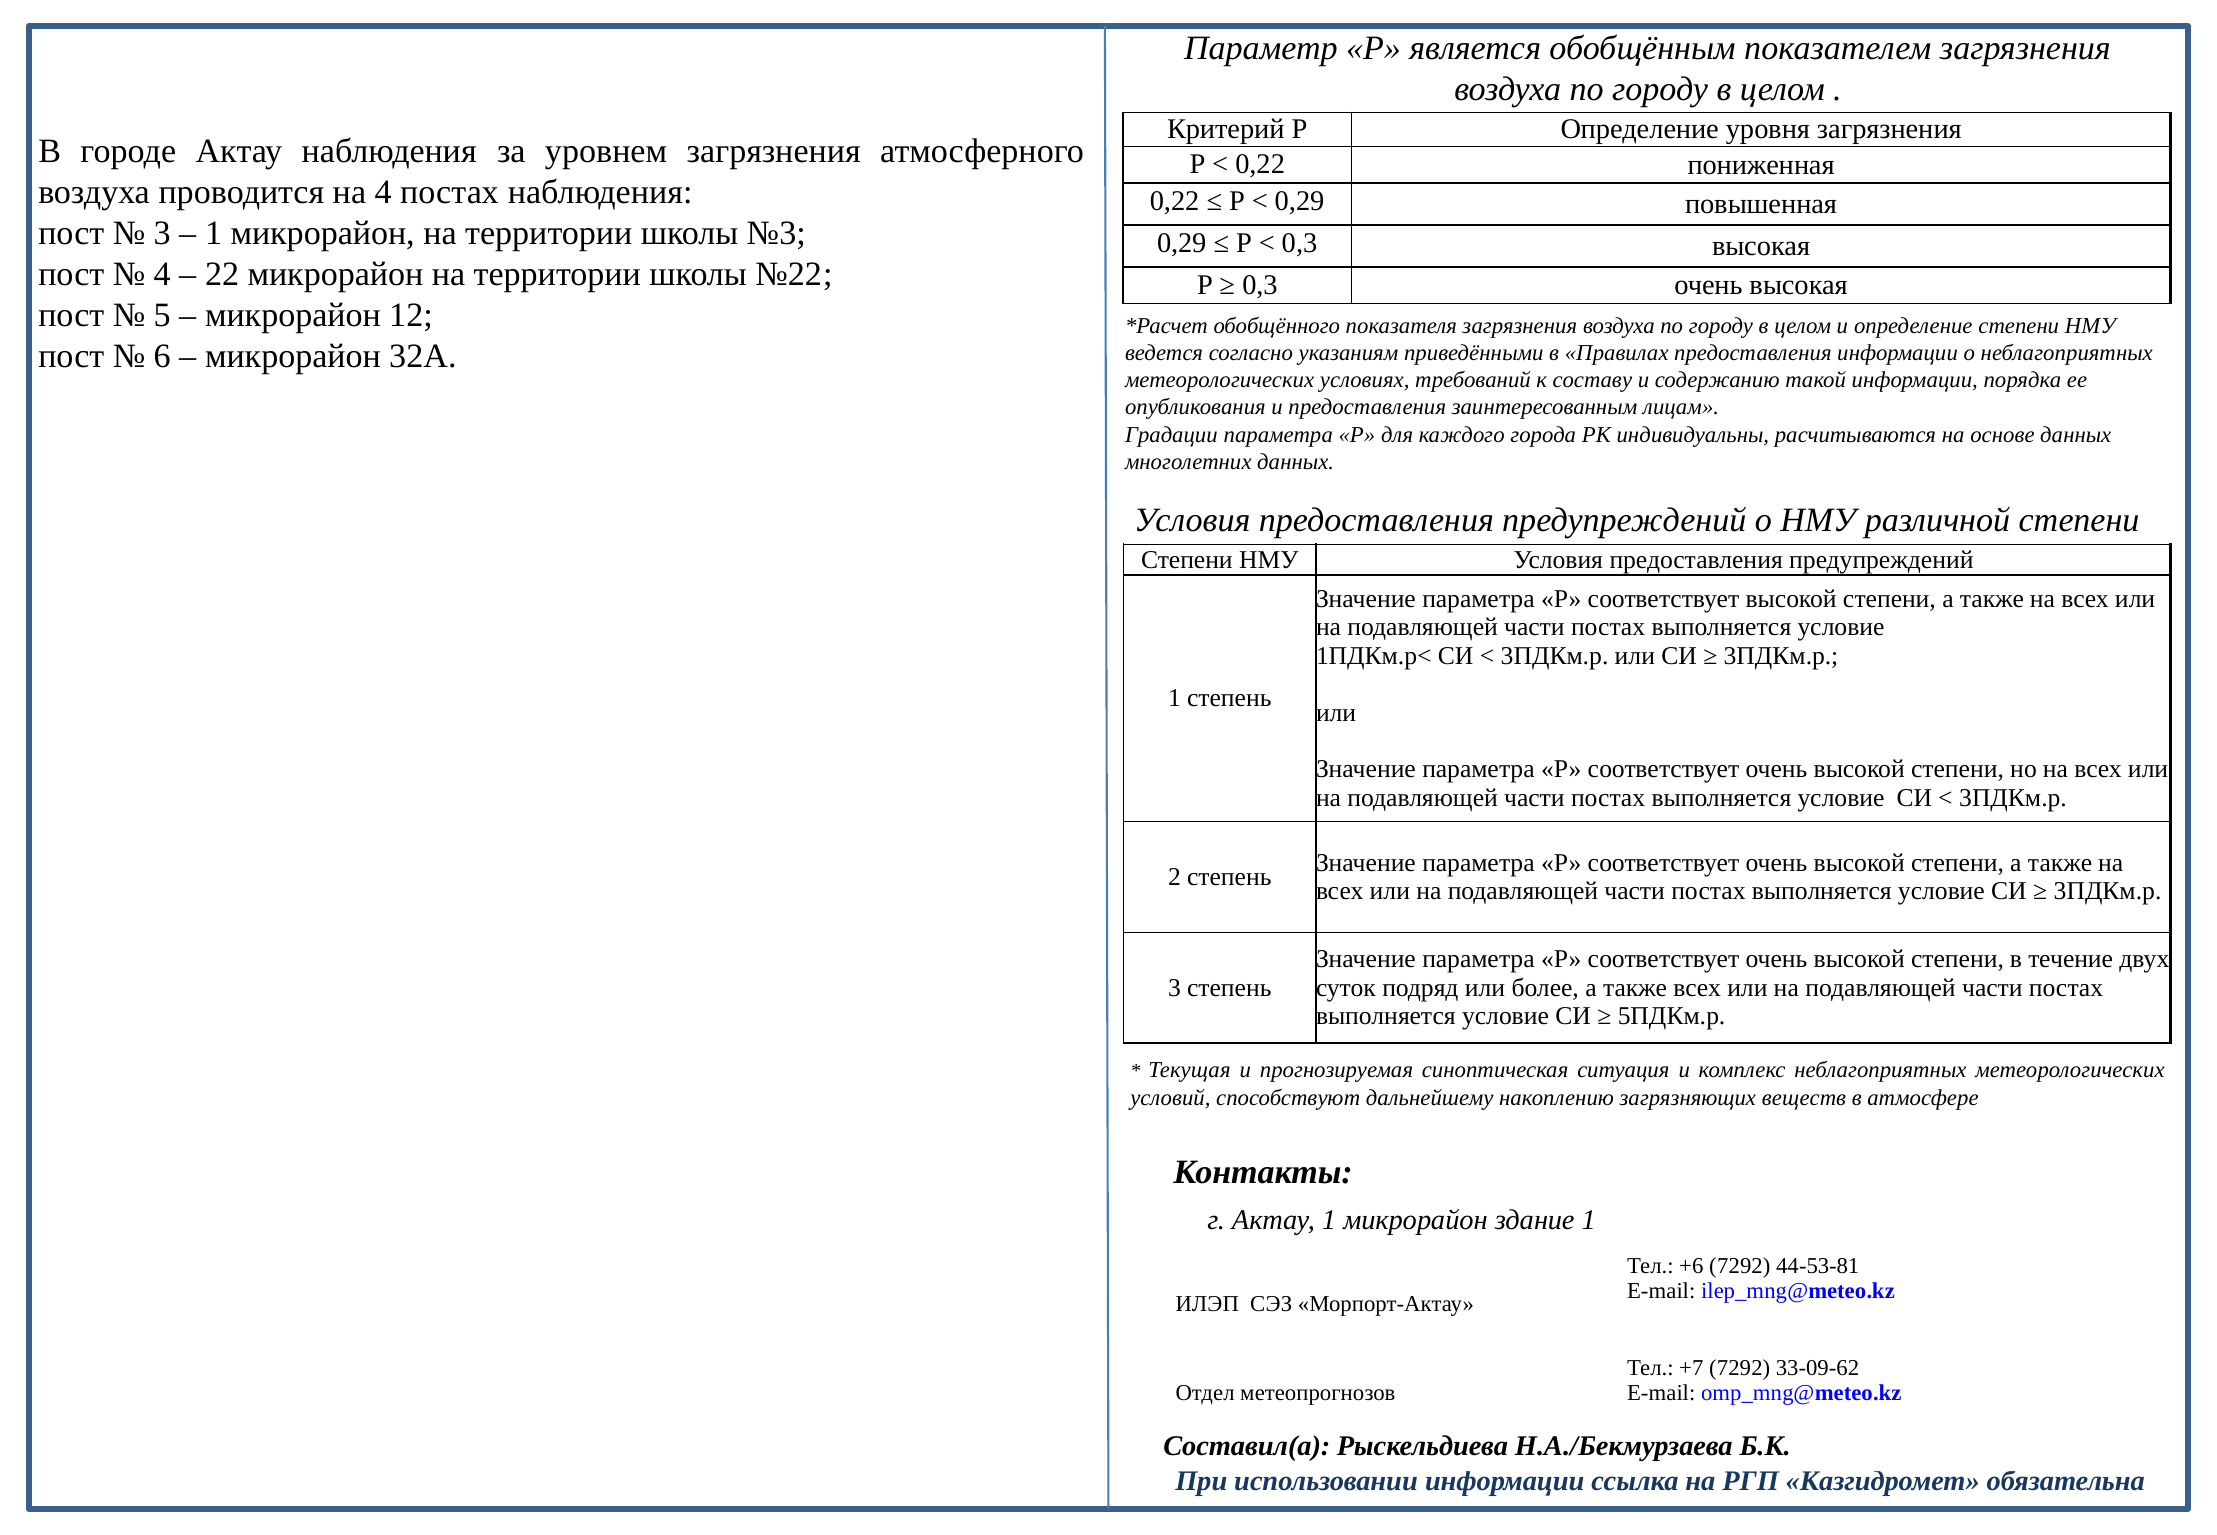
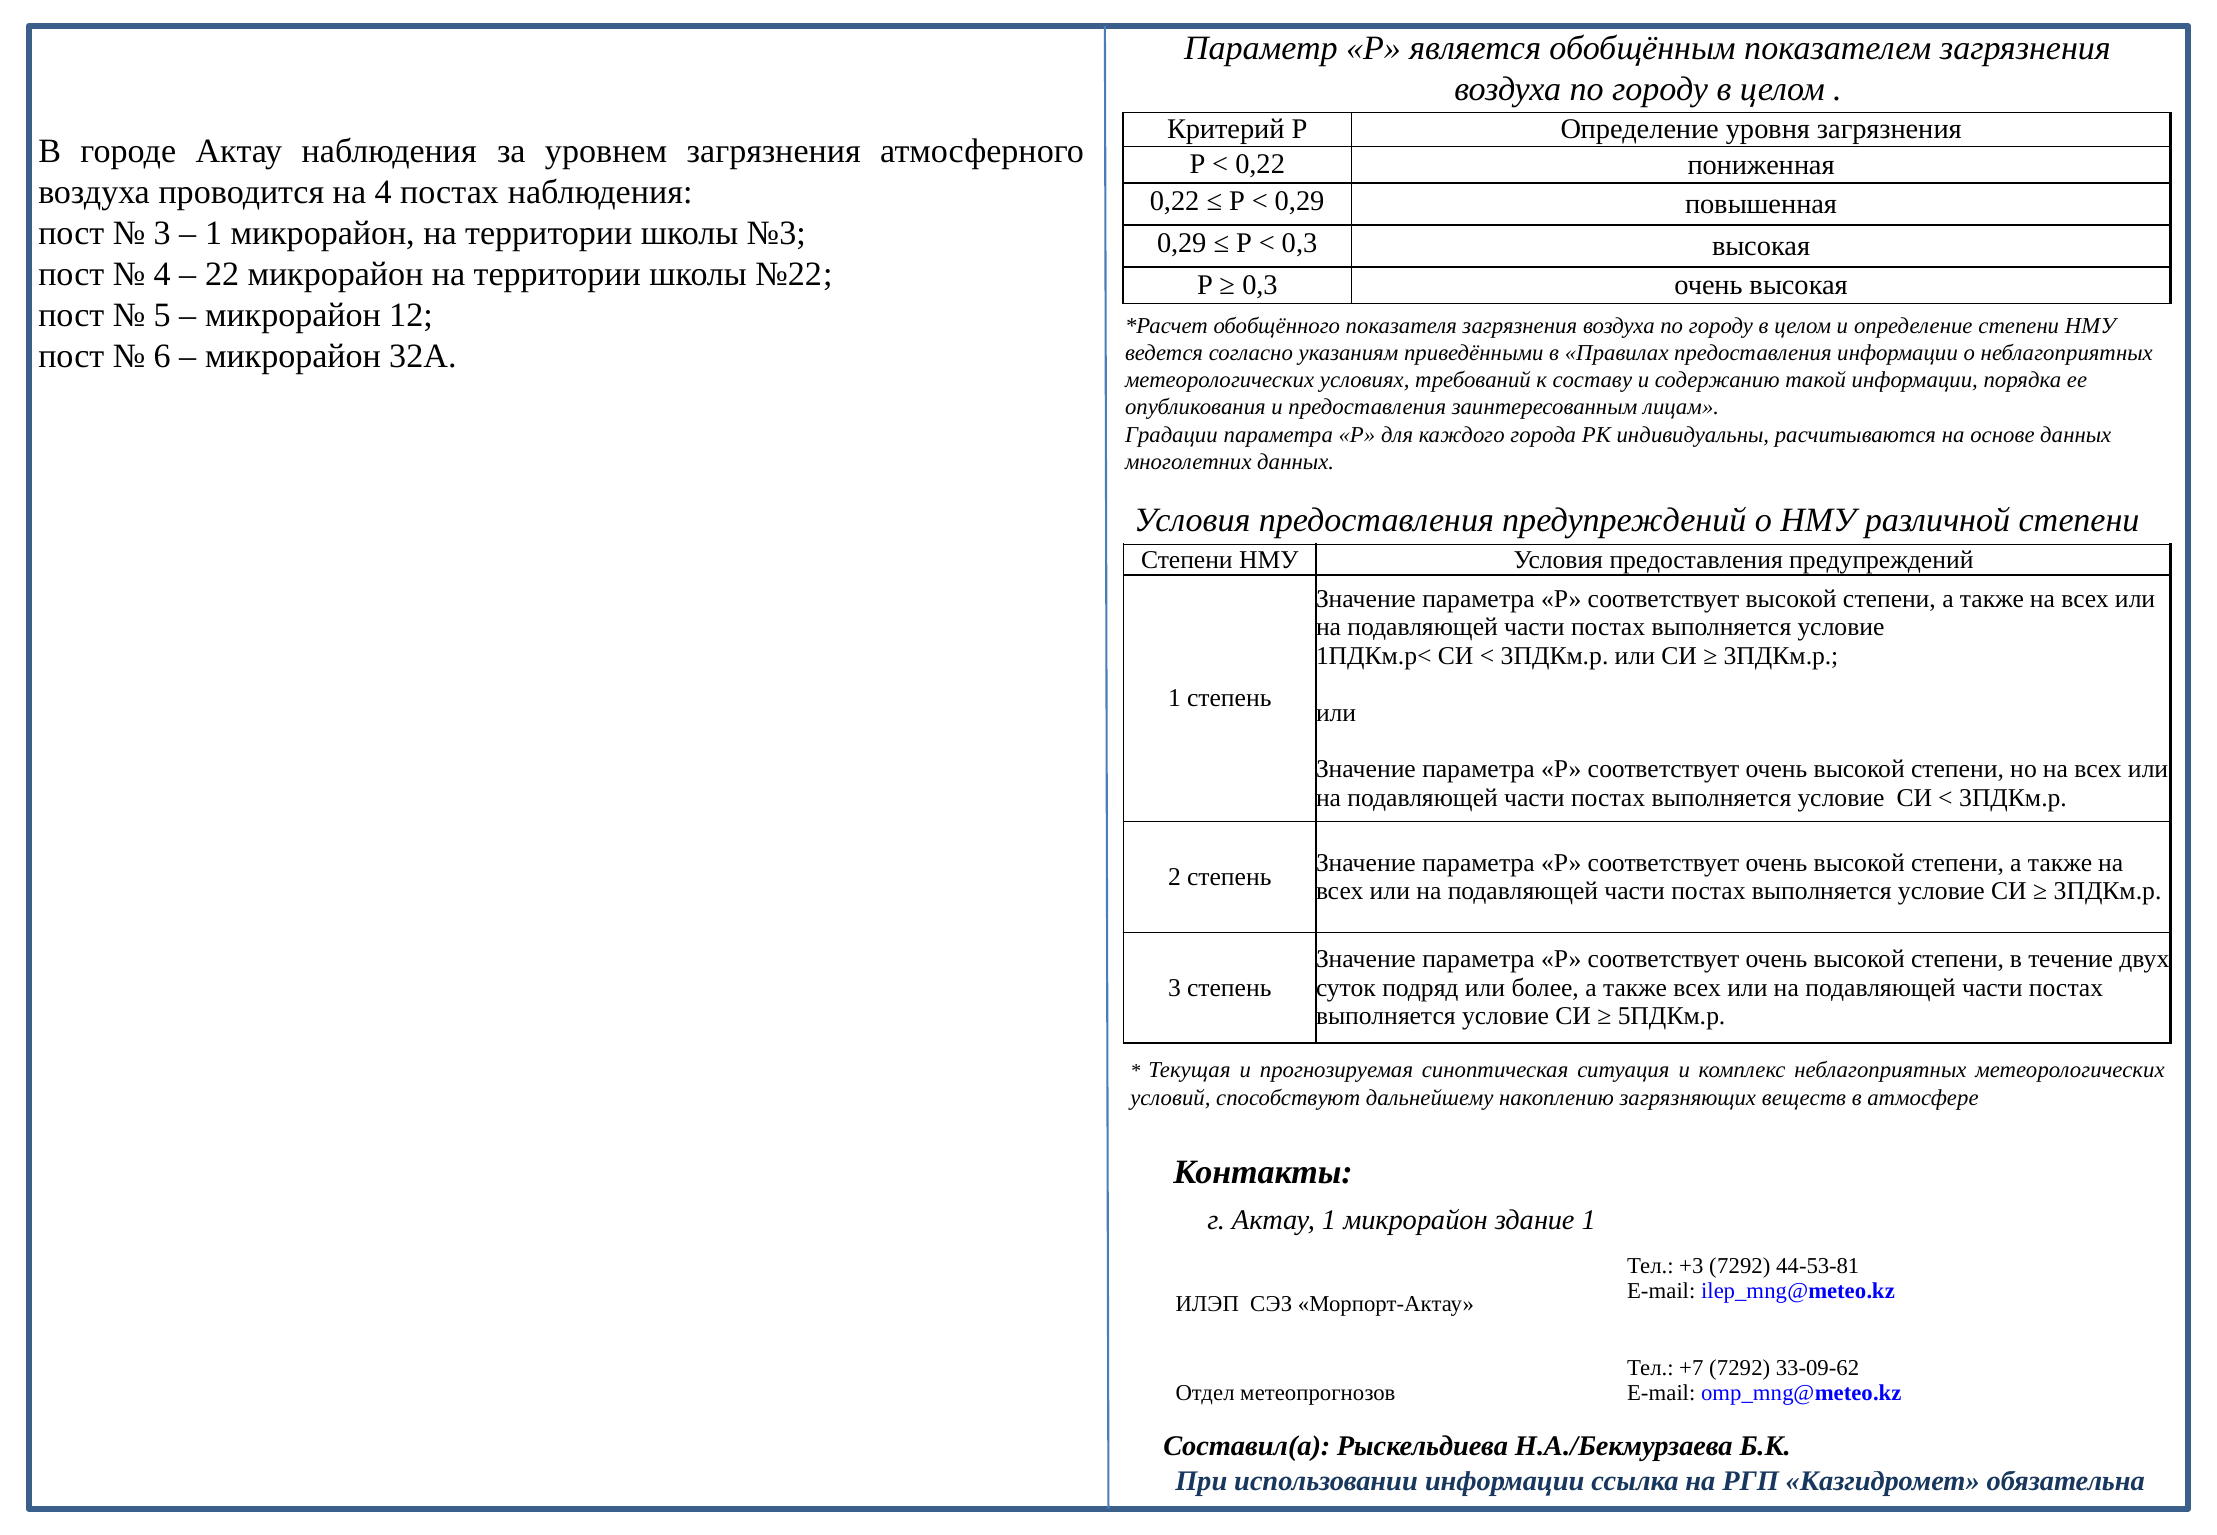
+6: +6 -> +3
